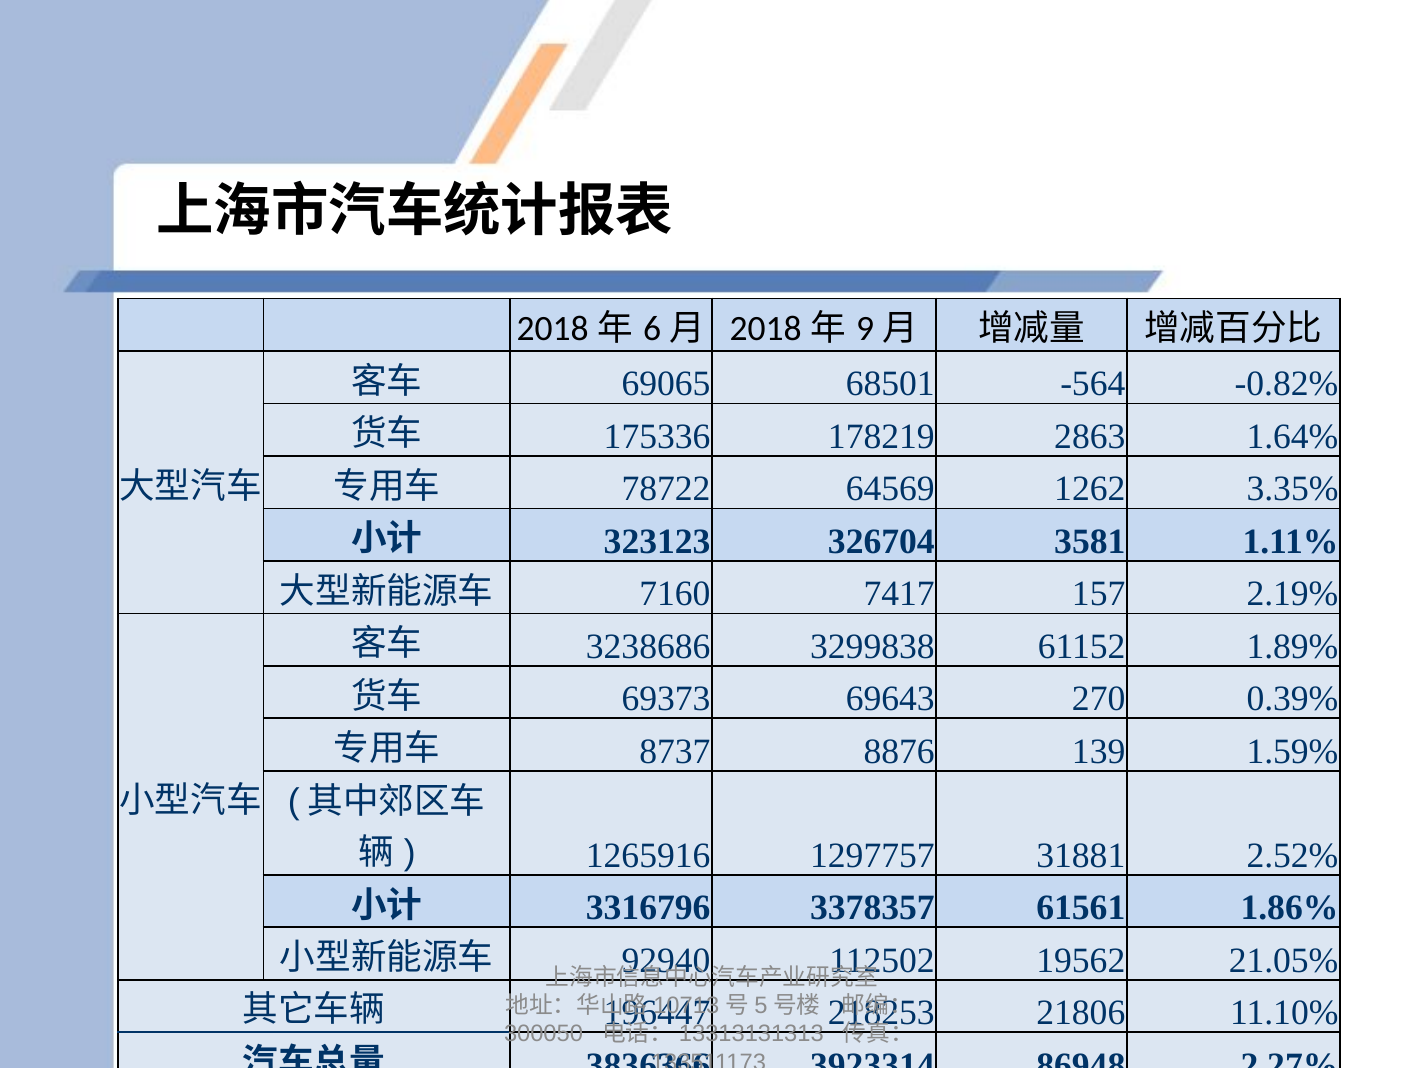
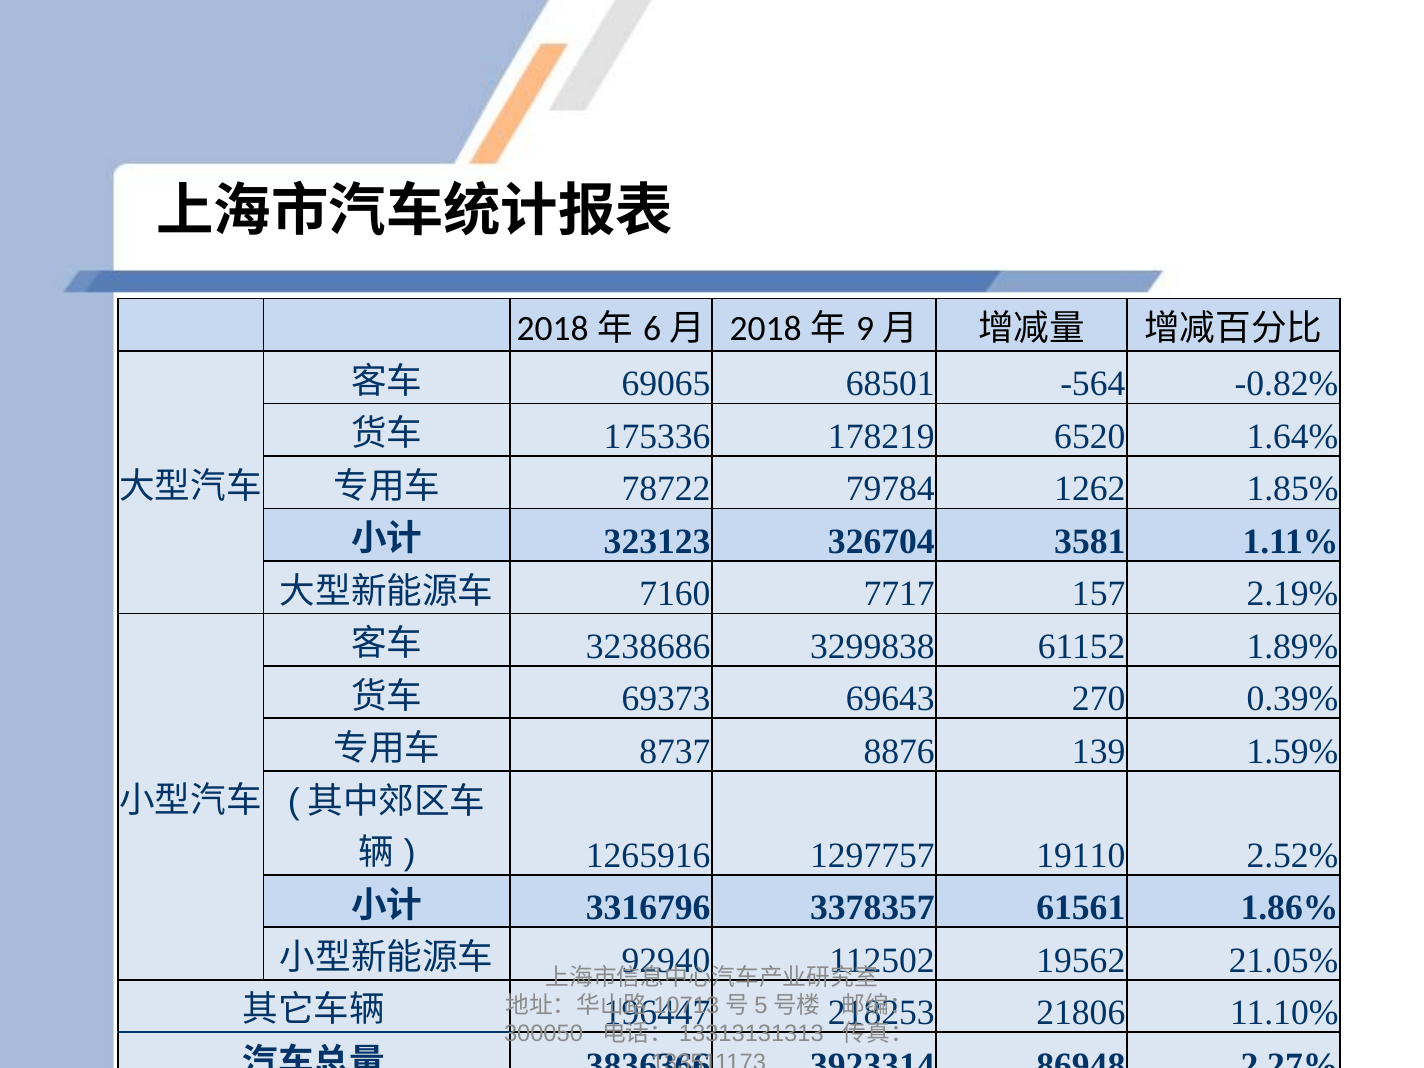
2863: 2863 -> 6520
64569: 64569 -> 79784
3.35%: 3.35% -> 1.85%
7417: 7417 -> 7717
31881: 31881 -> 19110
